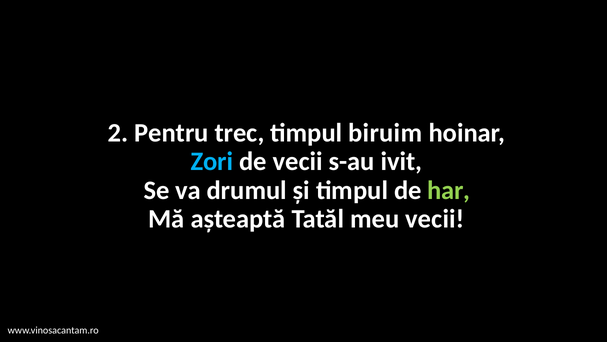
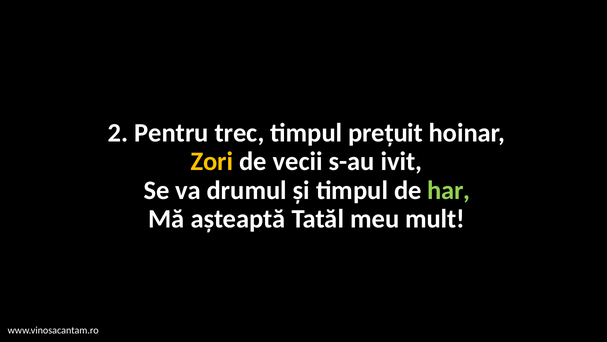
biruim: biruim -> prețuit
Zori colour: light blue -> yellow
meu vecii: vecii -> mult
